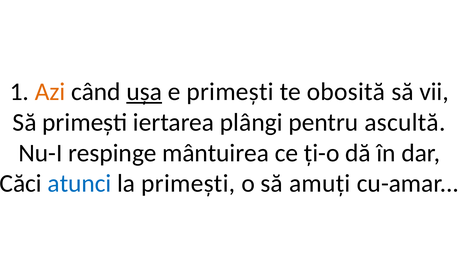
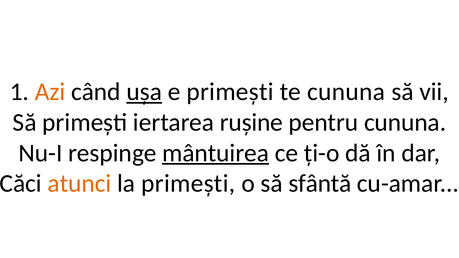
te obosită: obosită -> cununa
plângi: plângi -> rușine
pentru ascultă: ascultă -> cununa
mântuirea underline: none -> present
atunci colour: blue -> orange
amuți: amuți -> sfântă
